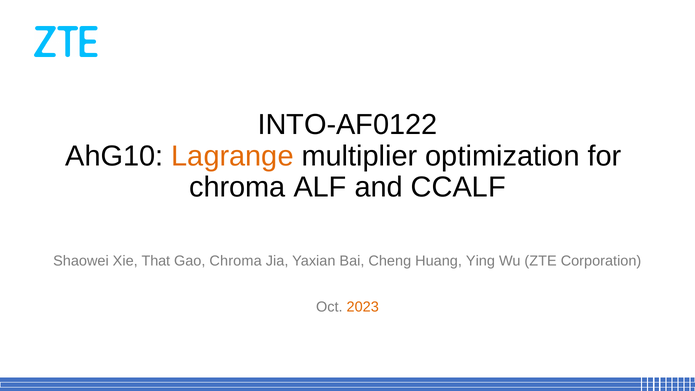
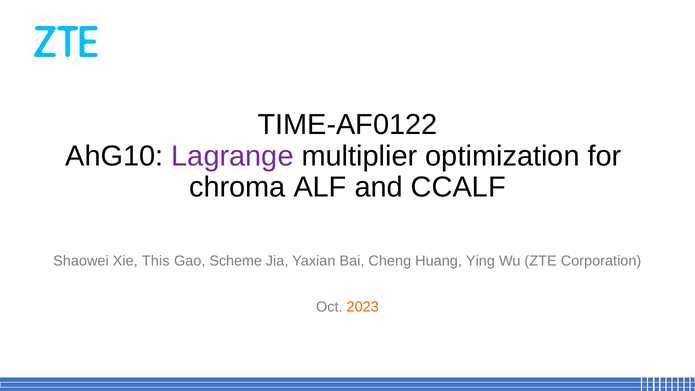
INTO-AF0122: INTO-AF0122 -> TIME-AF0122
Lagrange colour: orange -> purple
That: That -> This
Gao Chroma: Chroma -> Scheme
